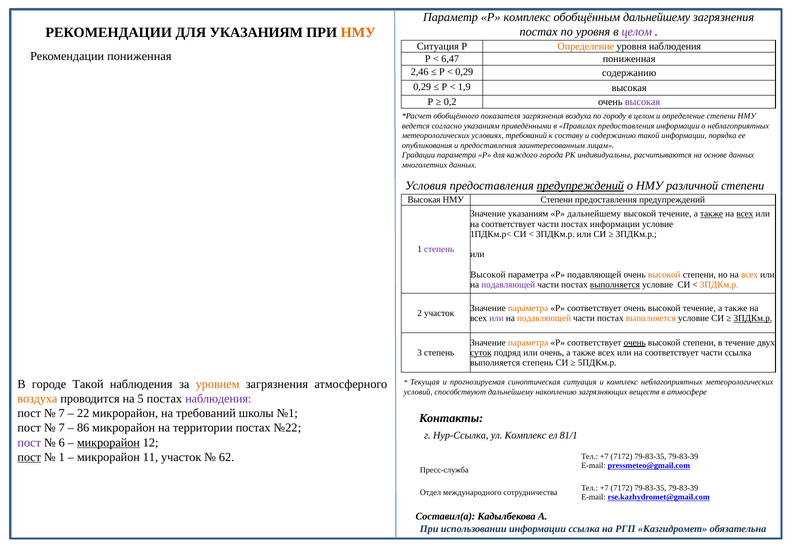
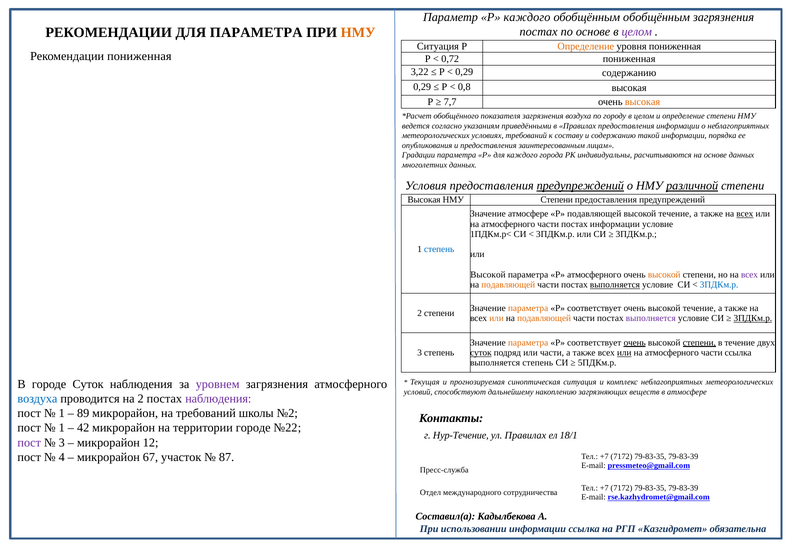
Р комплекс: комплекс -> каждого
обобщённым дальнейшему: дальнейшему -> обобщённым
по уровня: уровня -> основе
ДЛЯ УКАЗАНИЯМ: УКАЗАНИЯМ -> ПАРАМЕТРА
уровня наблюдения: наблюдения -> пониженная
6,47: 6,47 -> 0,72
2,46: 2,46 -> 3,22
1,9: 1,9 -> 0,8
0,2: 0,2 -> 7,7
высокая at (643, 102) colour: purple -> orange
различной underline: none -> present
Значение указаниям: указаниям -> атмосфере
Р дальнейшему: дальнейшему -> подавляющей
также at (712, 214) underline: present -> none
соответствует at (508, 224): соответствует -> атмосферного
степень at (439, 249) colour: purple -> blue
Р подавляющей: подавляющей -> атмосферного
всех at (749, 275) colour: orange -> purple
подавляющей at (508, 285) colour: purple -> orange
3ПДКм.р at (719, 285) colour: orange -> blue
2 участок: участок -> степени
или at (496, 318) colour: purple -> orange
выполняется at (651, 318) colour: orange -> purple
степени at (699, 343) underline: none -> present
или очень: очень -> части
или at (624, 353) underline: none -> present
соответствует at (672, 353): соответствует -> атмосферного
городе Такой: Такой -> Суток
уровнем colour: orange -> purple
воздуха at (37, 399) colour: orange -> blue
на 5: 5 -> 2
7 at (62, 413): 7 -> 1
22: 22 -> 89
№1: №1 -> №2
7 at (62, 428): 7 -> 1
86: 86 -> 42
территории постах: постах -> городе
Нур-Ссылка: Нур-Ссылка -> Нур-Течение
ул Комплекс: Комплекс -> Правилах
81/1: 81/1 -> 18/1
6 at (62, 443): 6 -> 3
микрорайон at (108, 443) underline: present -> none
пост at (29, 457) underline: present -> none
1 at (62, 457): 1 -> 4
11: 11 -> 67
62: 62 -> 87
